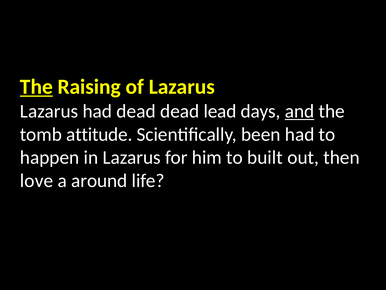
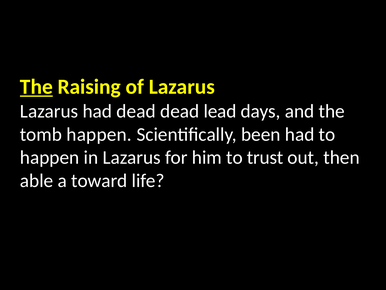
and underline: present -> none
tomb attitude: attitude -> happen
built: built -> trust
love: love -> able
around: around -> toward
